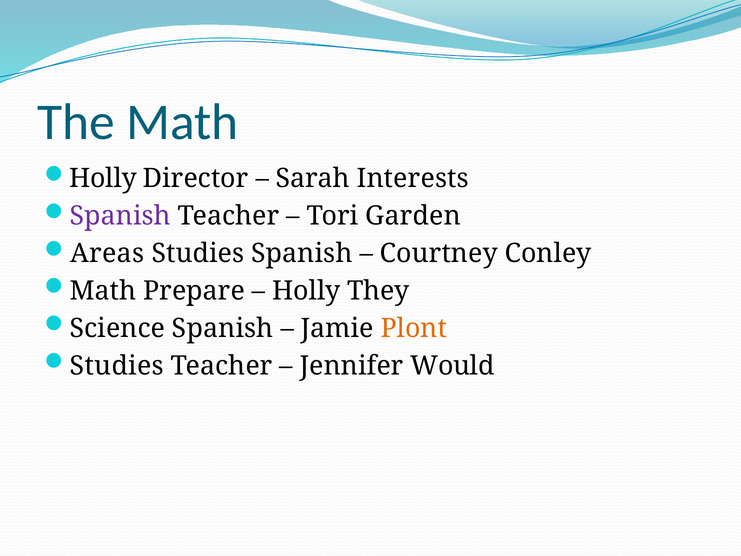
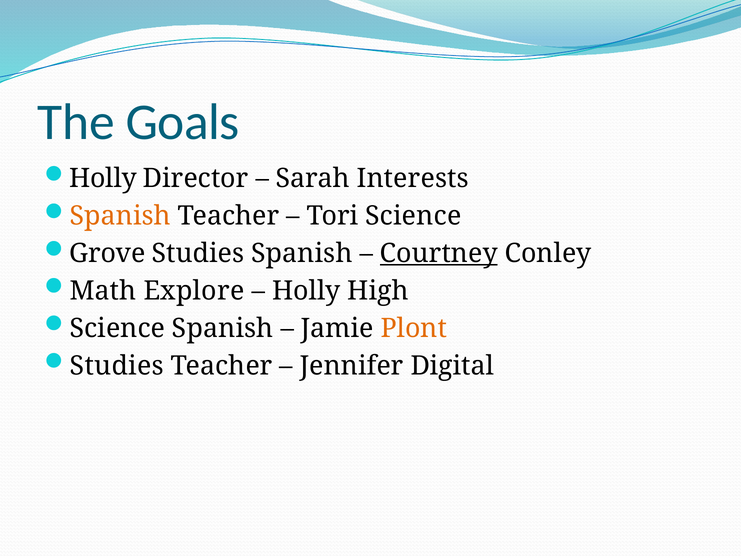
The Math: Math -> Goals
Spanish at (120, 216) colour: purple -> orange
Tori Garden: Garden -> Science
Areas: Areas -> Grove
Courtney underline: none -> present
Prepare: Prepare -> Explore
They: They -> High
Would: Would -> Digital
